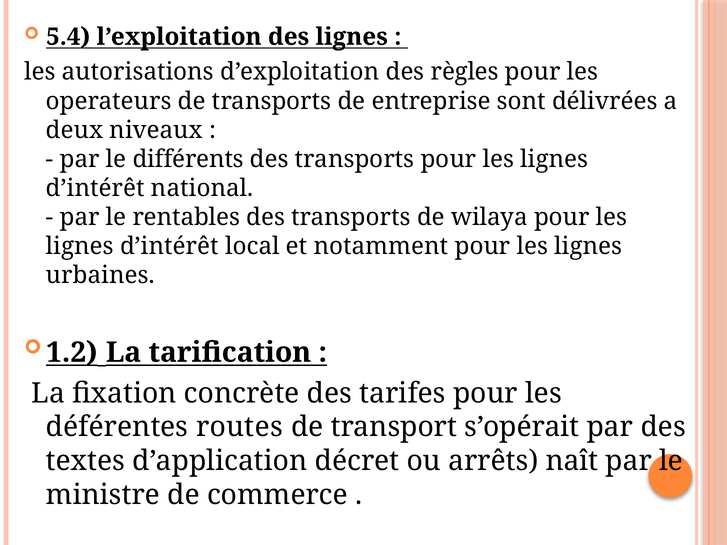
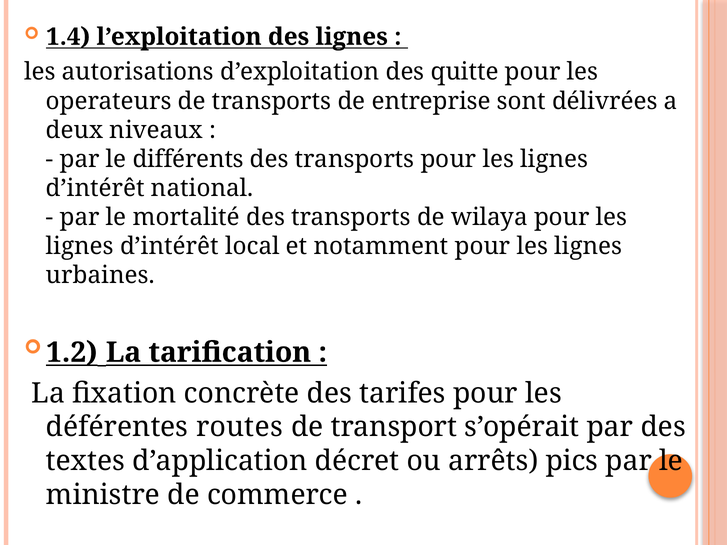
5.4: 5.4 -> 1.4
règles: règles -> quitte
rentables: rentables -> mortalité
naît: naît -> pics
